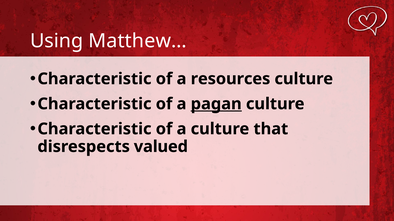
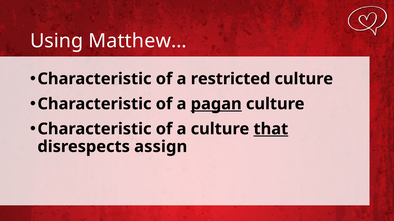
resources: resources -> restricted
that underline: none -> present
valued: valued -> assign
